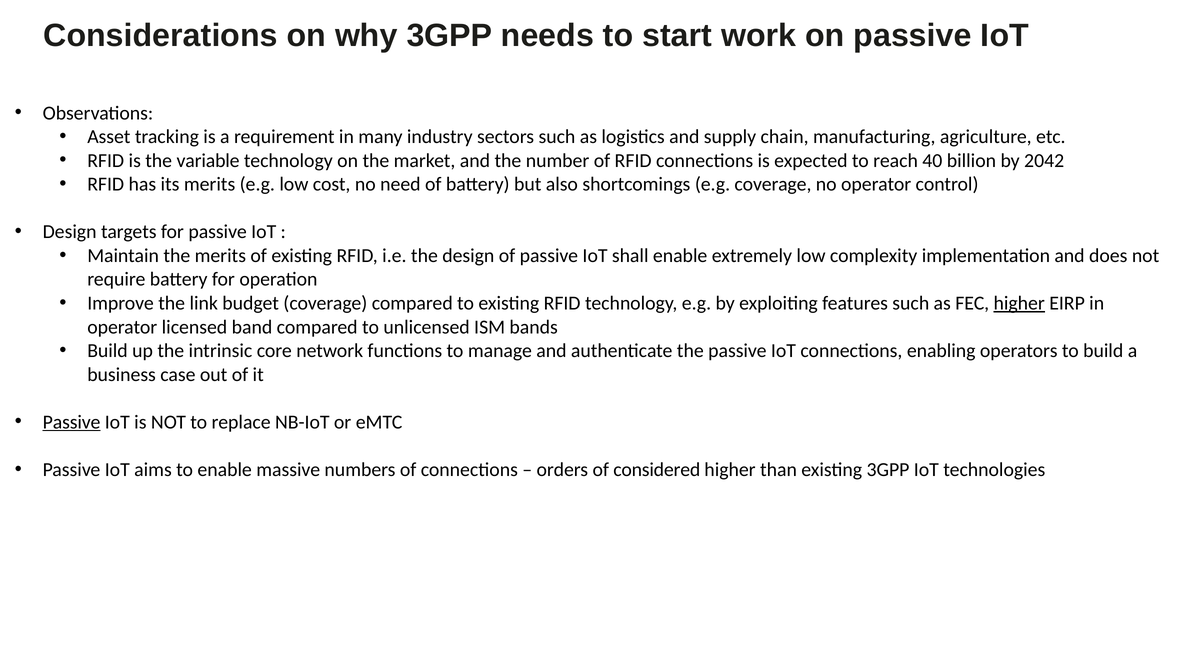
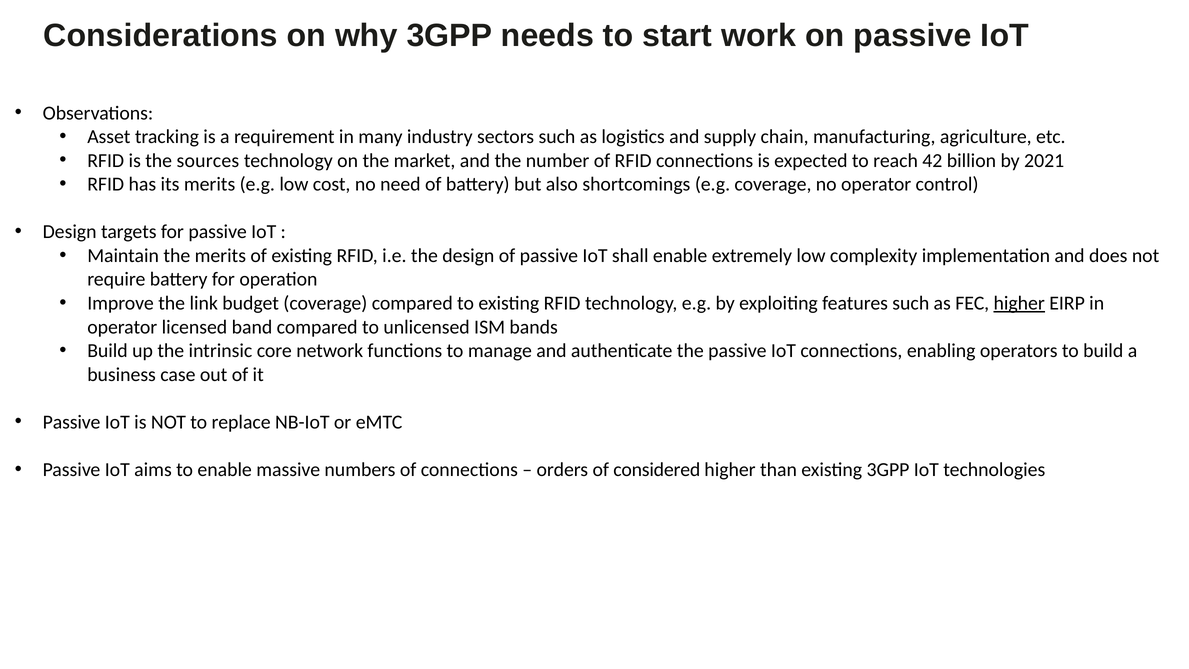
variable: variable -> sources
40: 40 -> 42
2042: 2042 -> 2021
Passive at (72, 422) underline: present -> none
